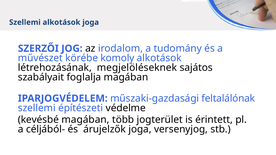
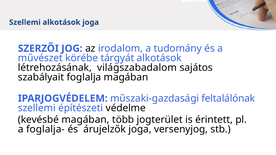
komoly: komoly -> tárgyát
megjelöléseknek: megjelöléseknek -> világszabadalom
céljából-: céljából- -> foglalja-
